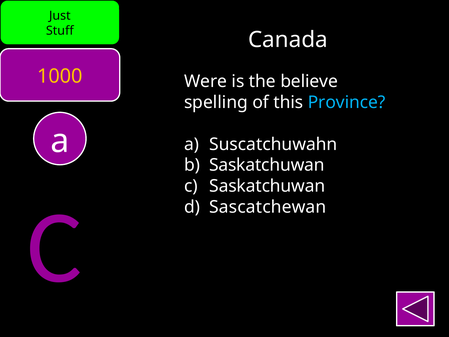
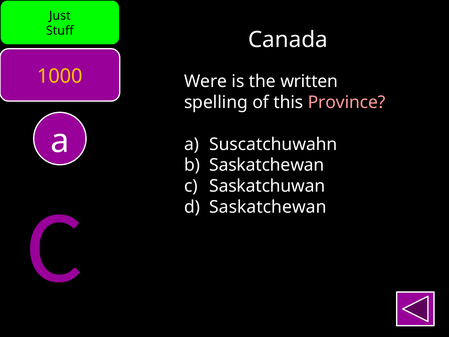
believe: believe -> written
Province colour: light blue -> pink
Saskatchuwan at (267, 165): Saskatchuwan -> Saskatchewan
Sascatchewan at (268, 207): Sascatchewan -> Saskatchewan
